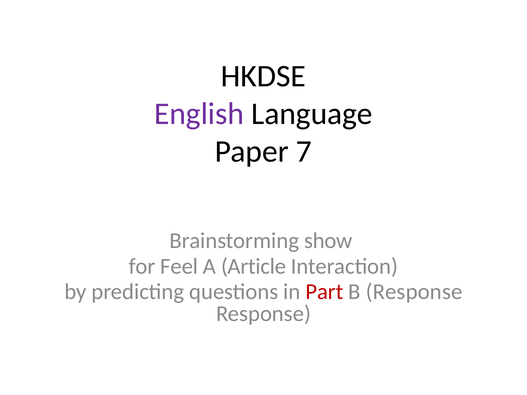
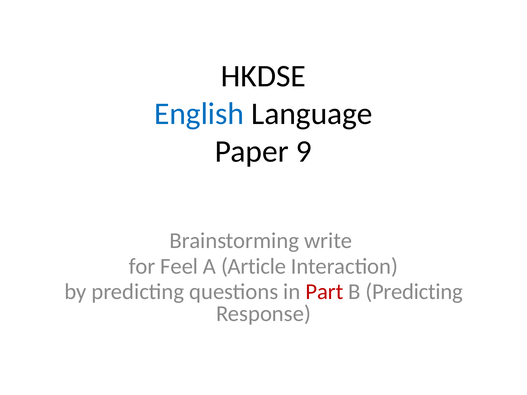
English colour: purple -> blue
7: 7 -> 9
show: show -> write
B Response: Response -> Predicting
